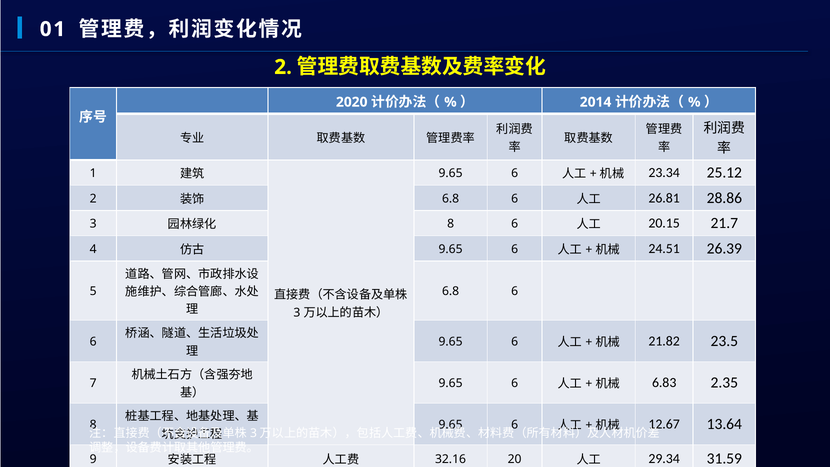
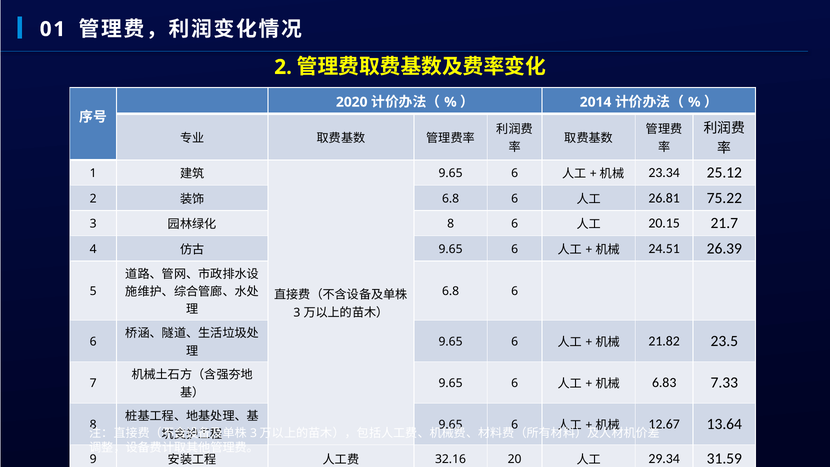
28.86: 28.86 -> 75.22
2.35: 2.35 -> 7.33
